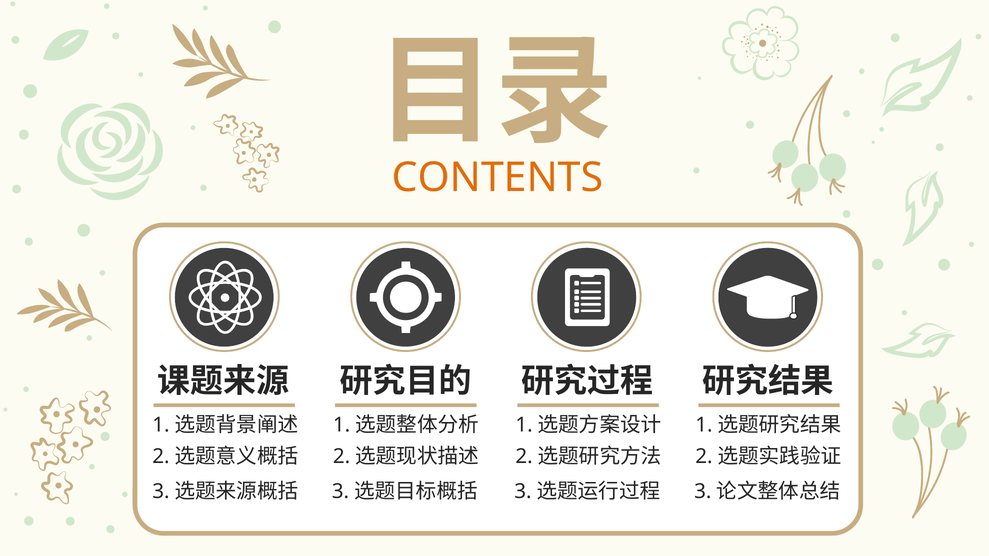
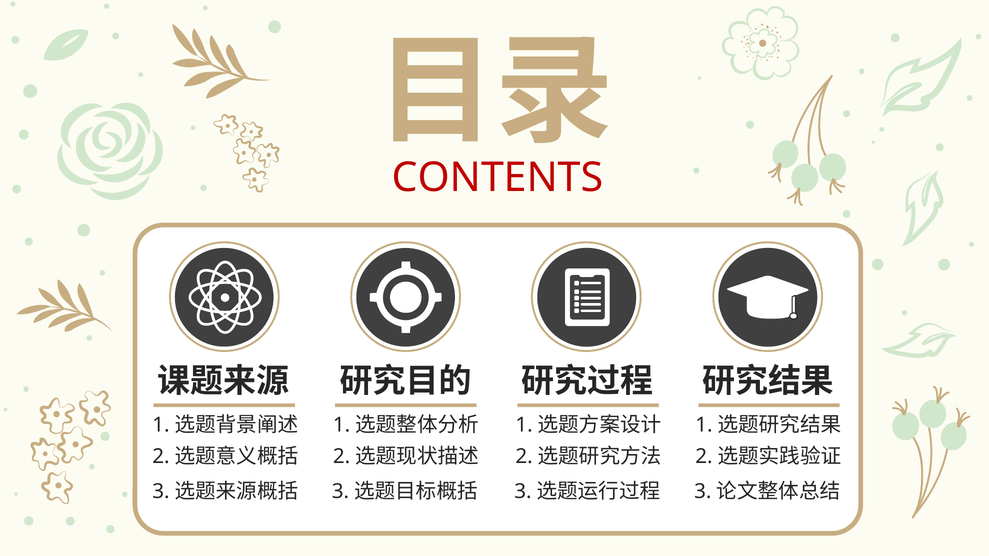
CONTENTS colour: orange -> red
